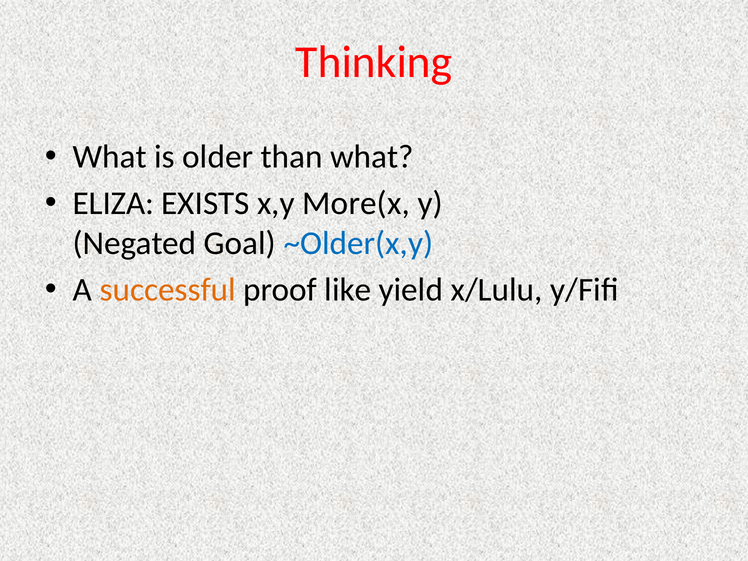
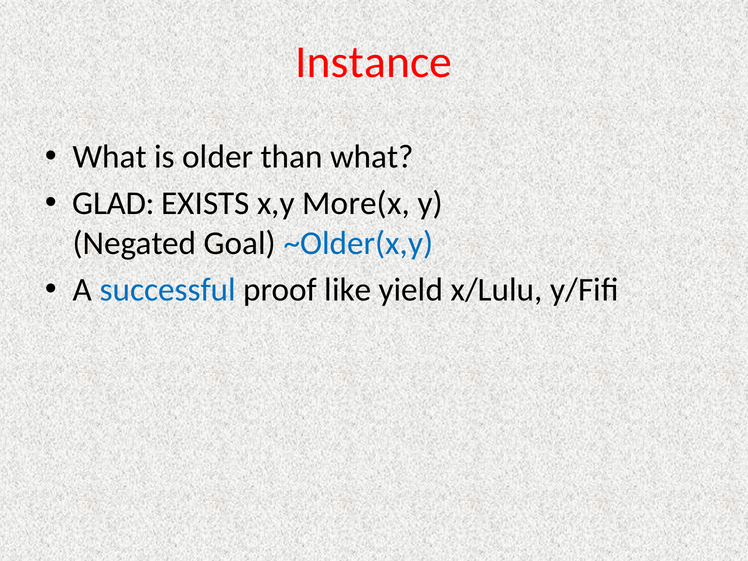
Thinking: Thinking -> Instance
ELIZA: ELIZA -> GLAD
successful colour: orange -> blue
